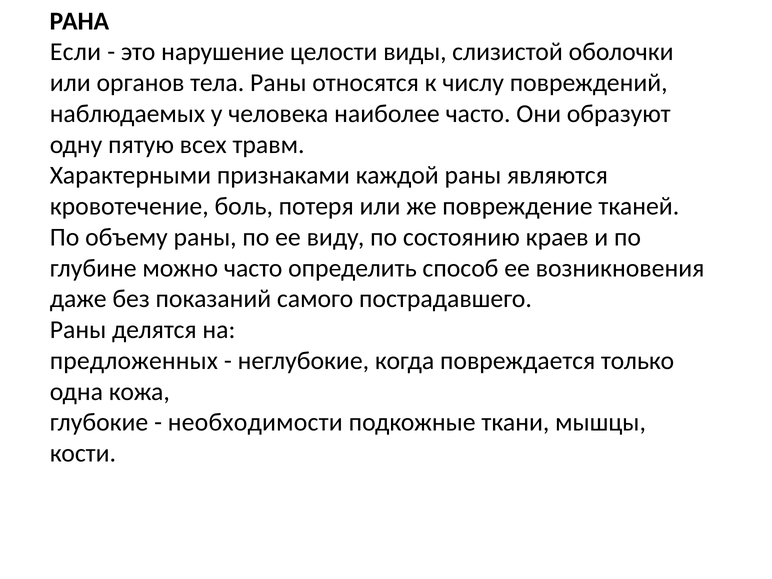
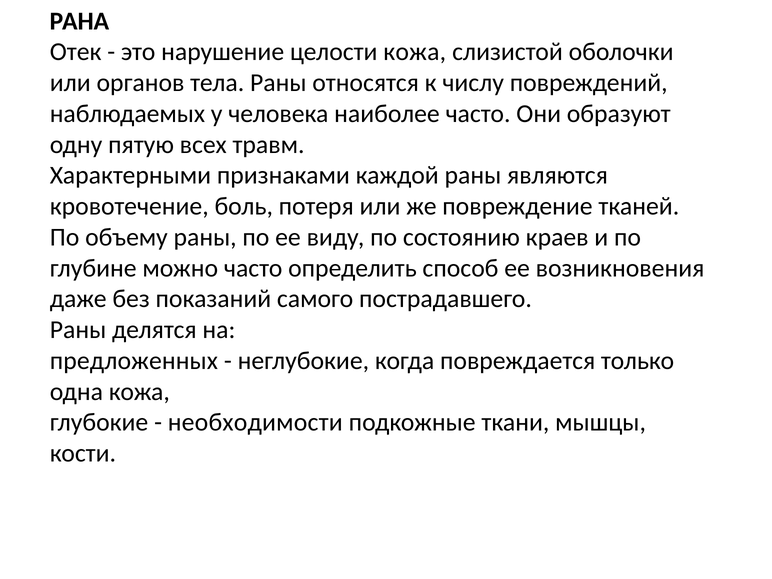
Если: Если -> Отек
целости виды: виды -> кожа
